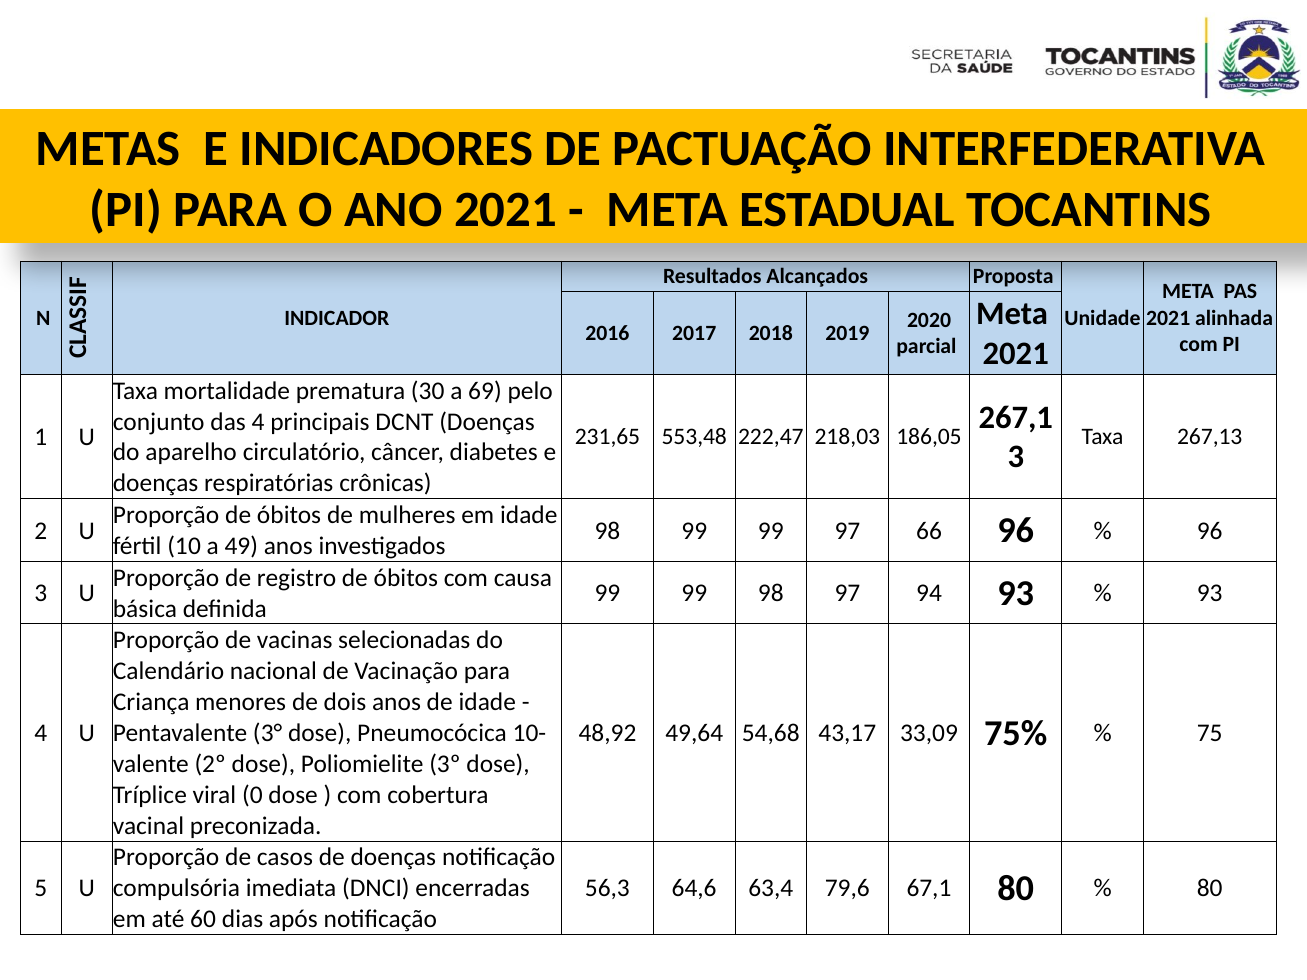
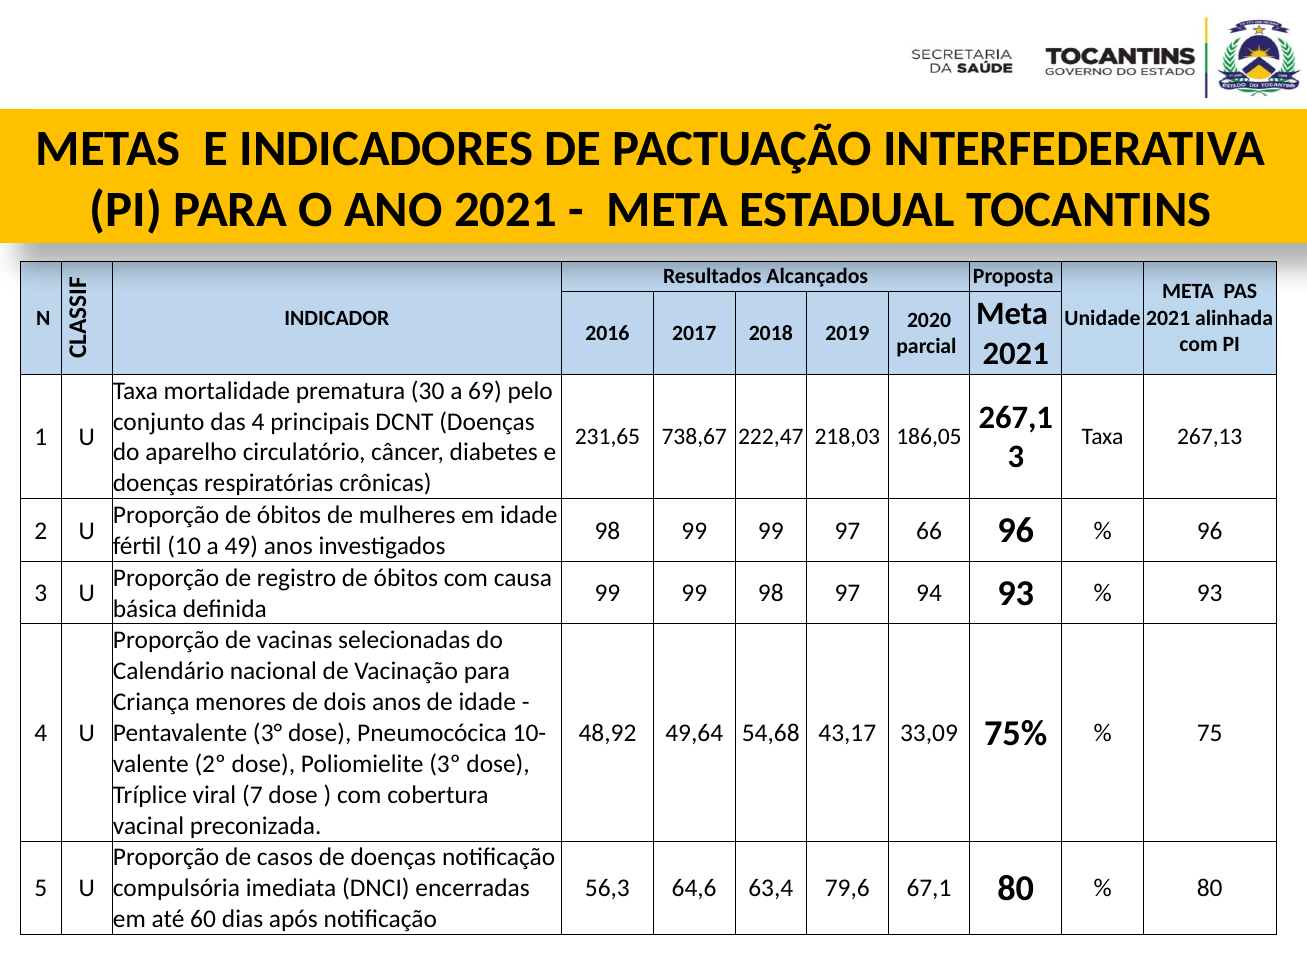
553,48: 553,48 -> 738,67
0: 0 -> 7
